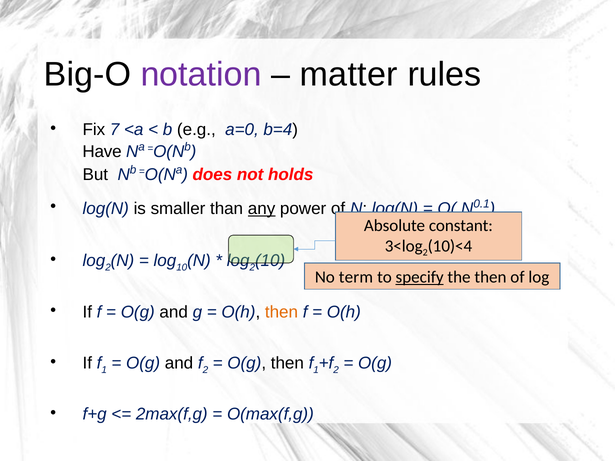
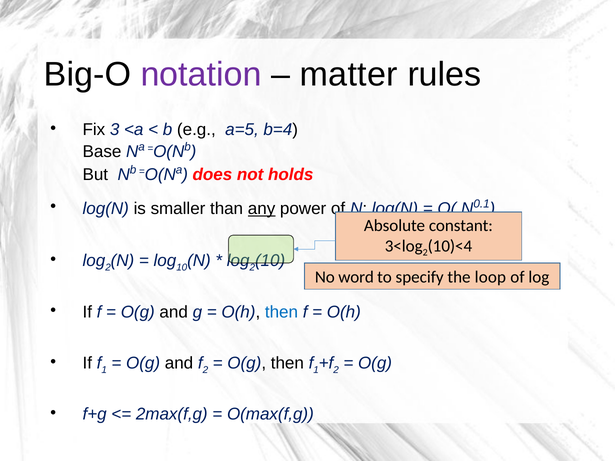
7: 7 -> 3
a=0: a=0 -> a=5
Have: Have -> Base
term: term -> word
specify underline: present -> none
the then: then -> loop
then at (281, 312) colour: orange -> blue
